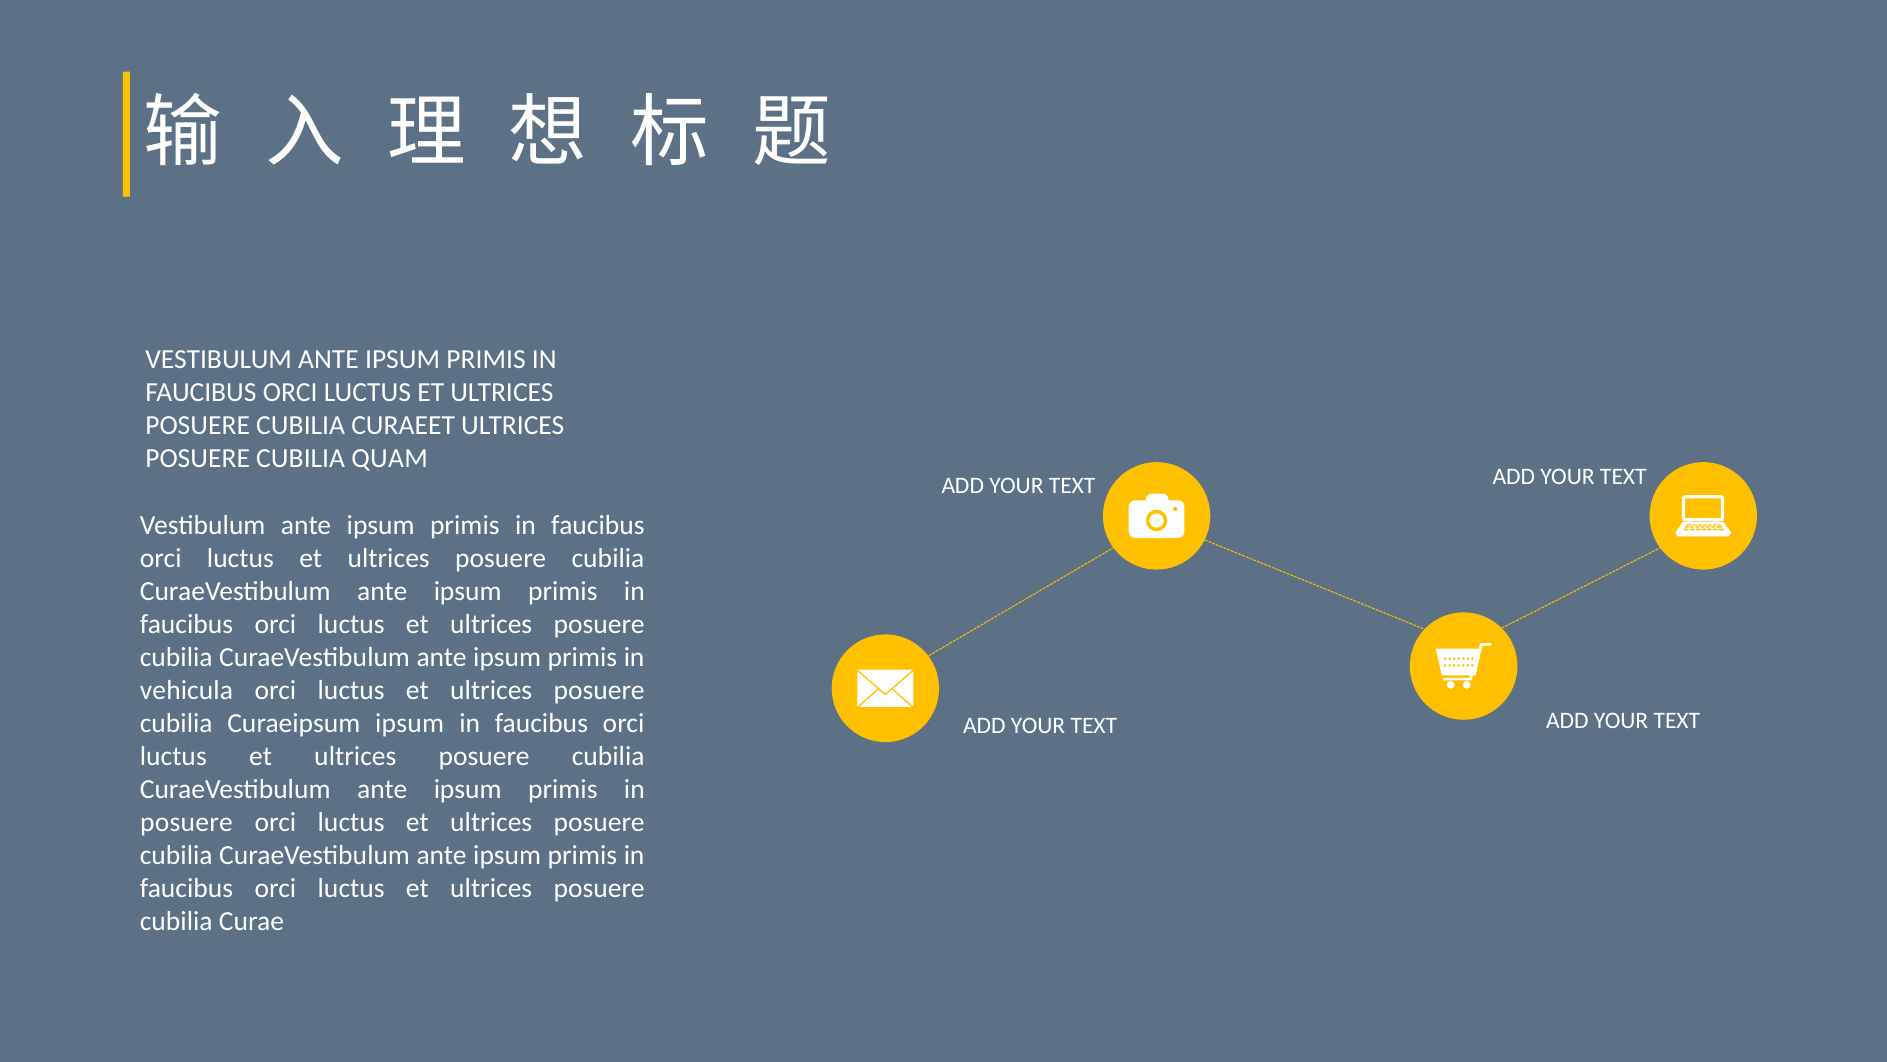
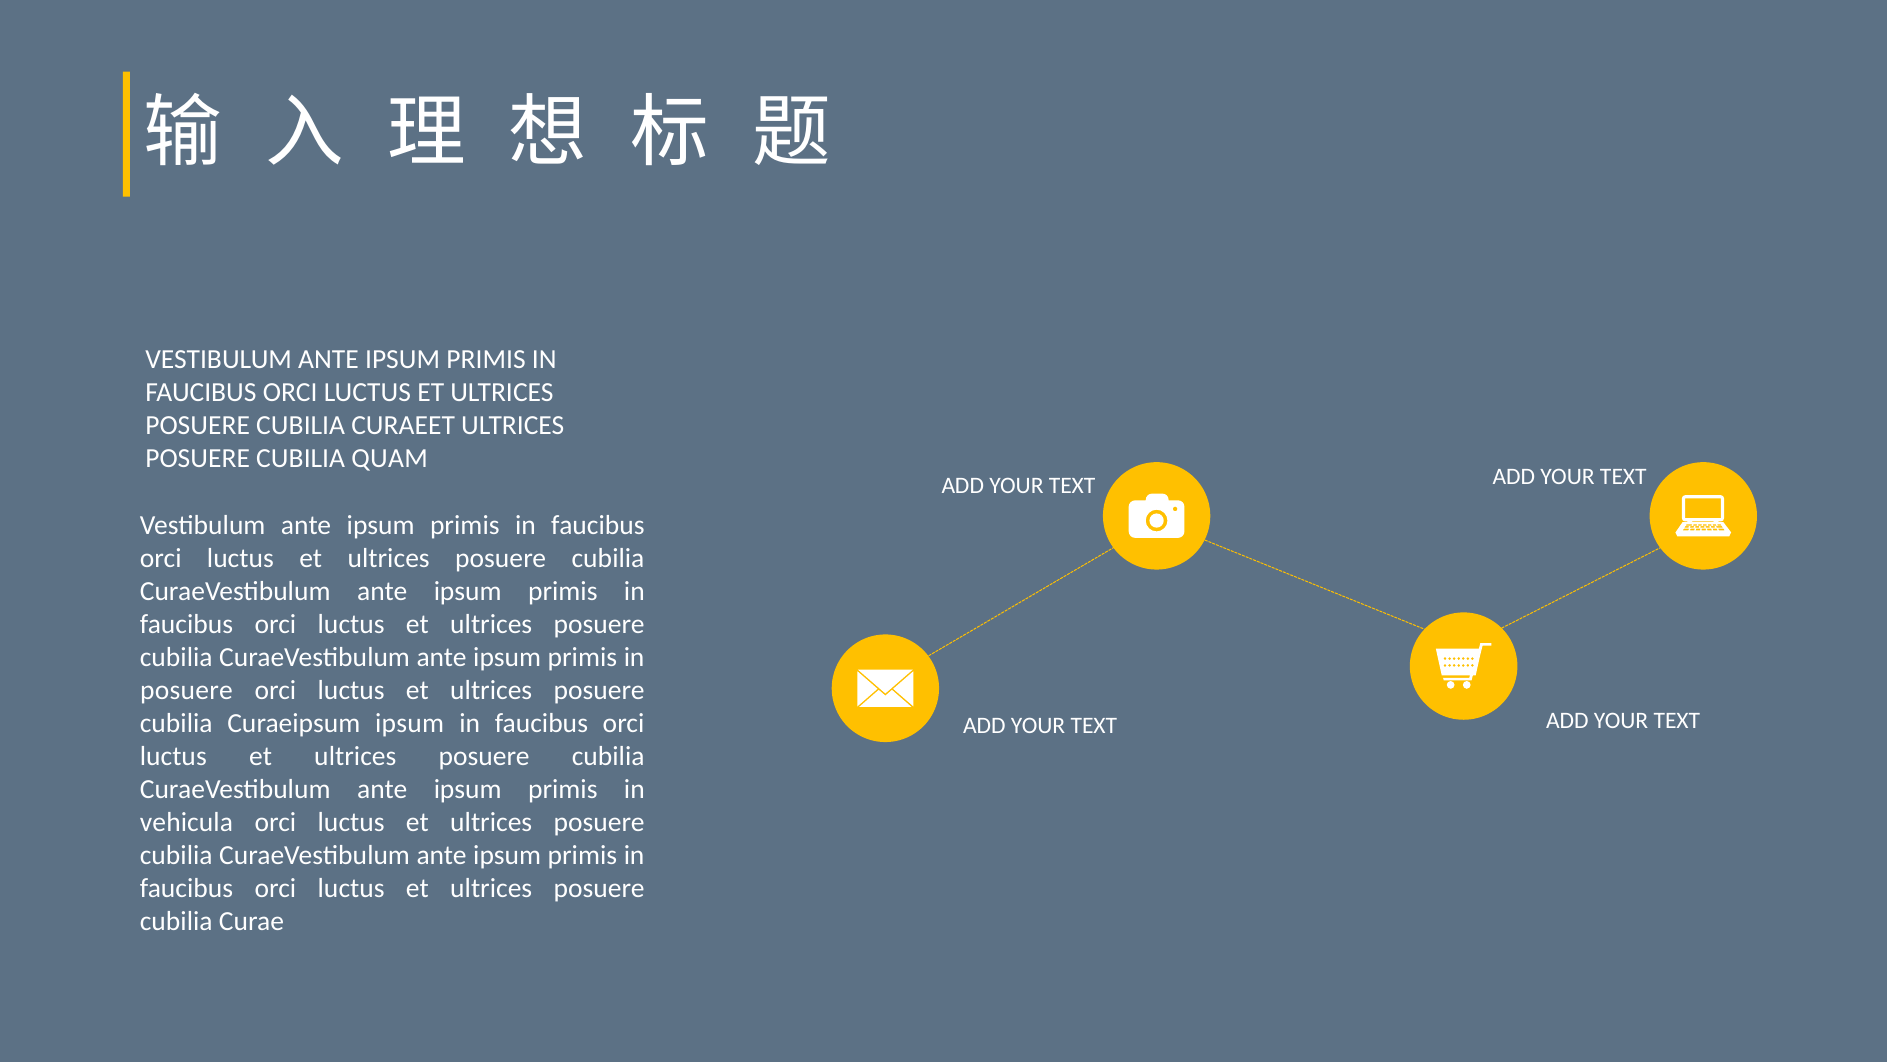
vehicula at (187, 690): vehicula -> posuere
posuere at (186, 822): posuere -> vehicula
